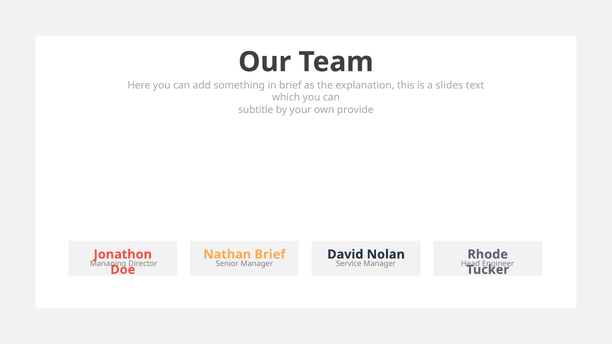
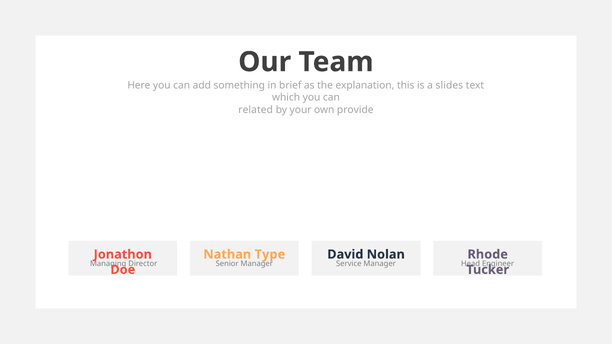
subtitle: subtitle -> related
Brief at (270, 255): Brief -> Type
